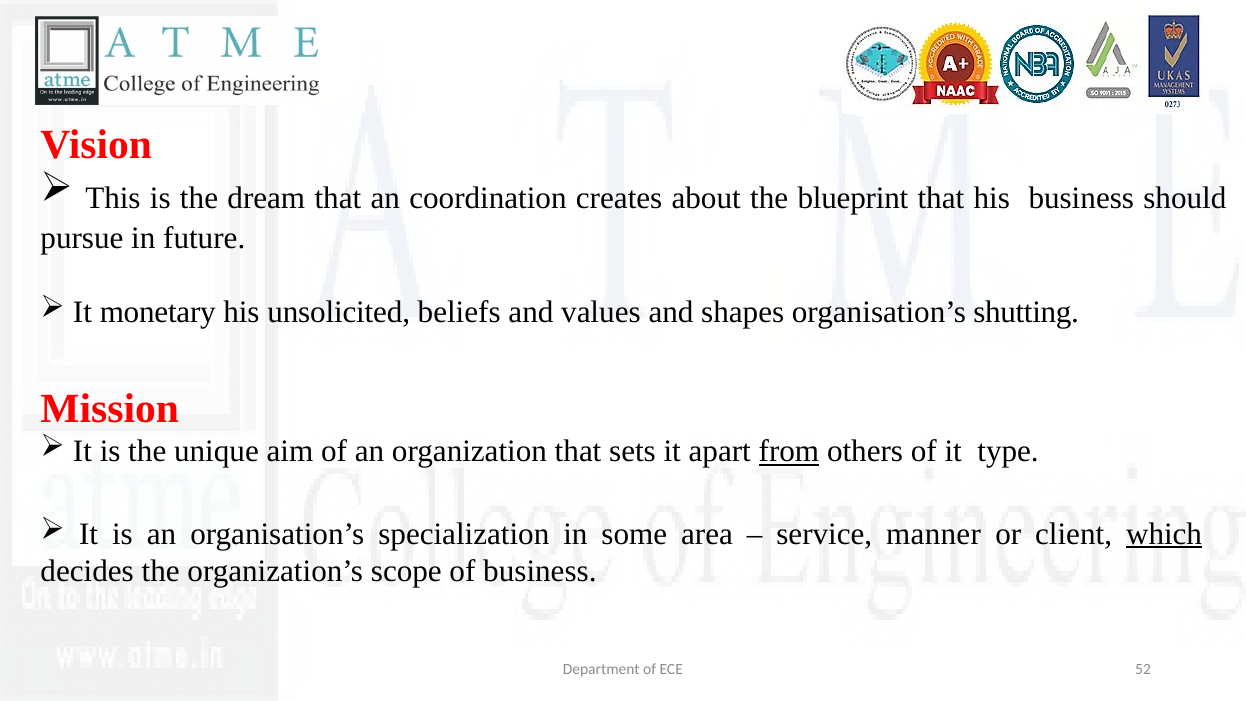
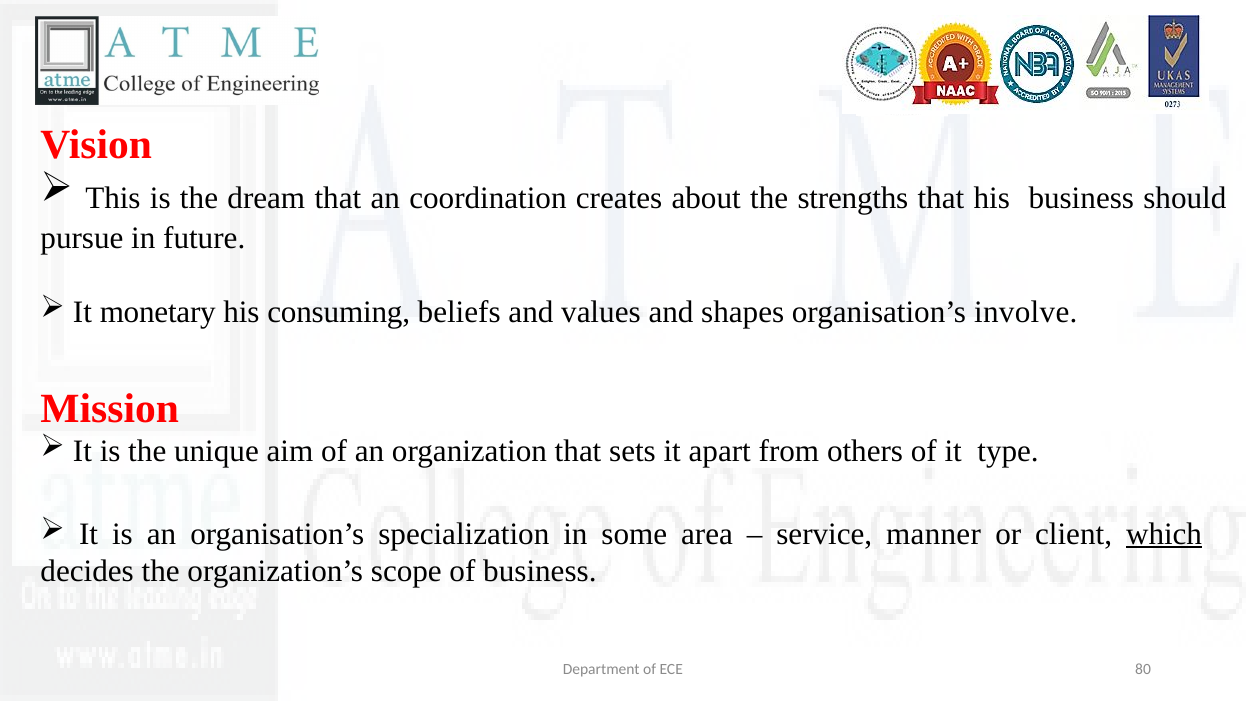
blueprint: blueprint -> strengths
unsolicited: unsolicited -> consuming
shutting: shutting -> involve
from underline: present -> none
52: 52 -> 80
